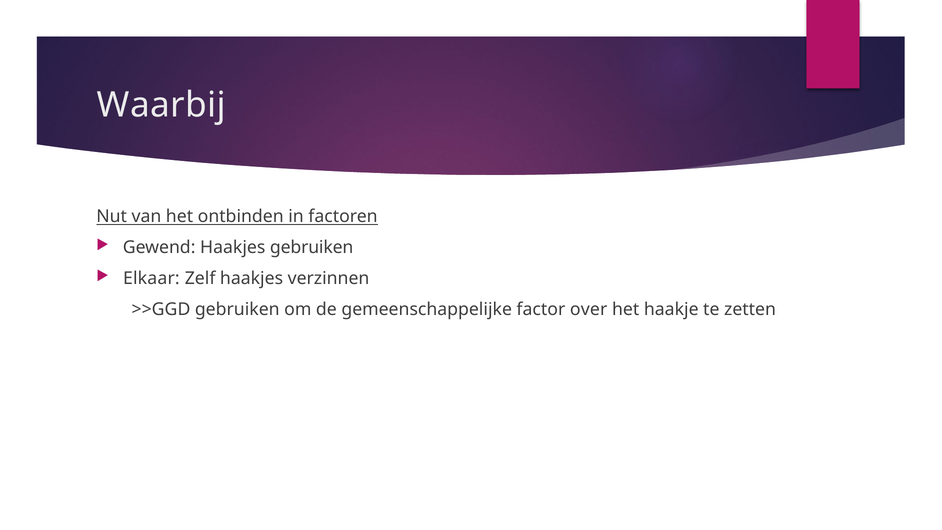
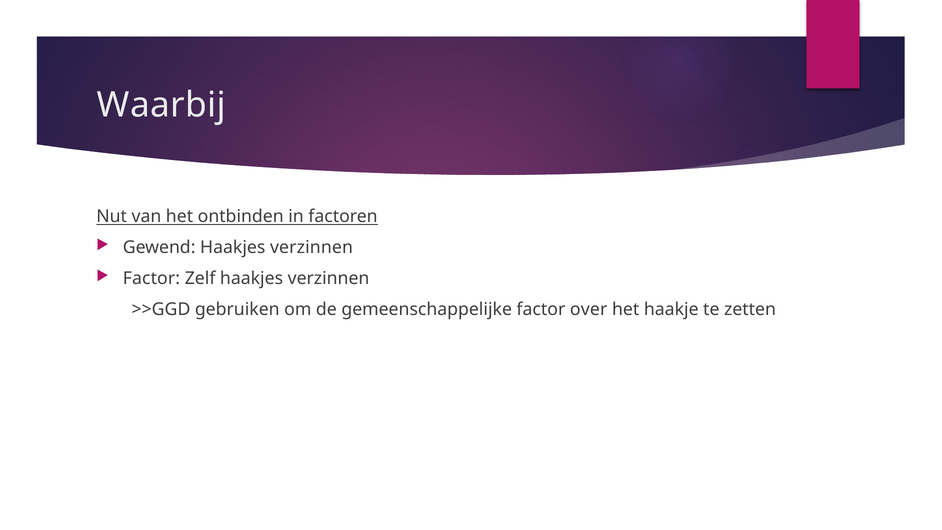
Gewend Haakjes gebruiken: gebruiken -> verzinnen
Elkaar at (151, 279): Elkaar -> Factor
